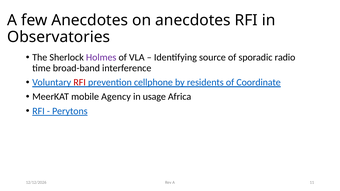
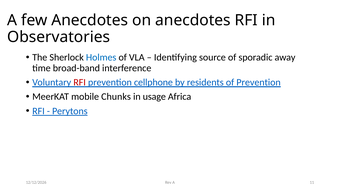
Holmes colour: purple -> blue
radio: radio -> away
of Coordinate: Coordinate -> Prevention
Agency: Agency -> Chunks
